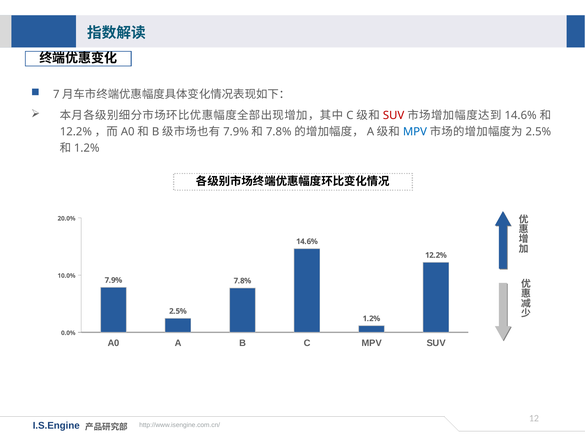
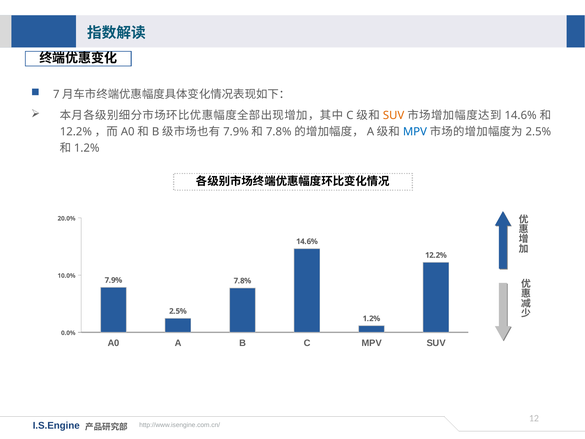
SUV at (394, 115) colour: red -> orange
